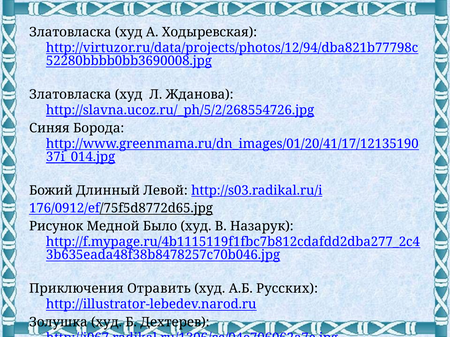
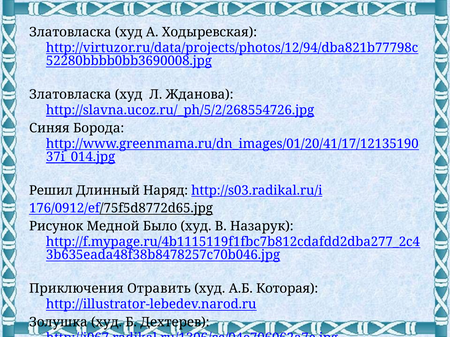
Божий: Божий -> Решил
Левой: Левой -> Наряд
Русских: Русских -> Которая
